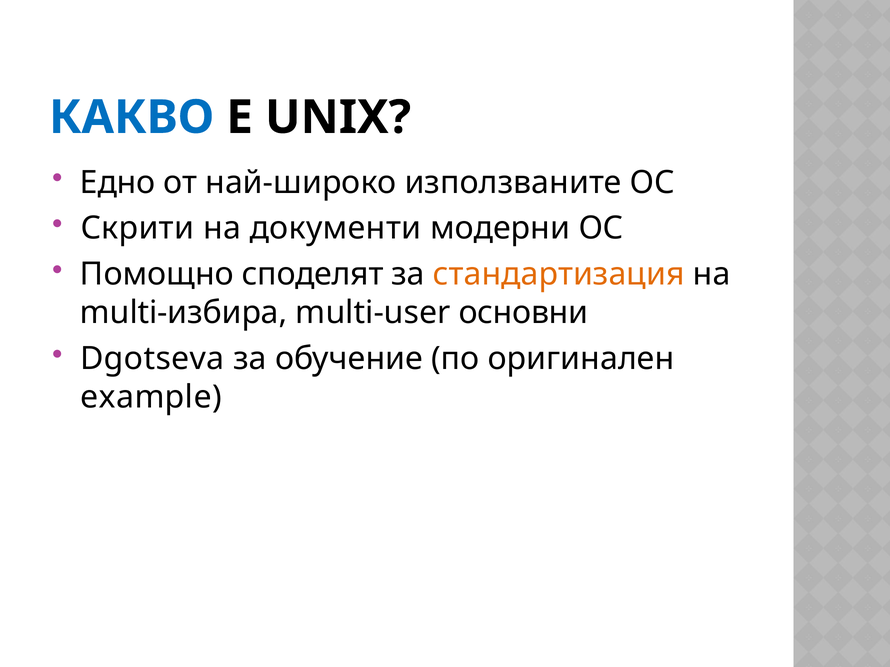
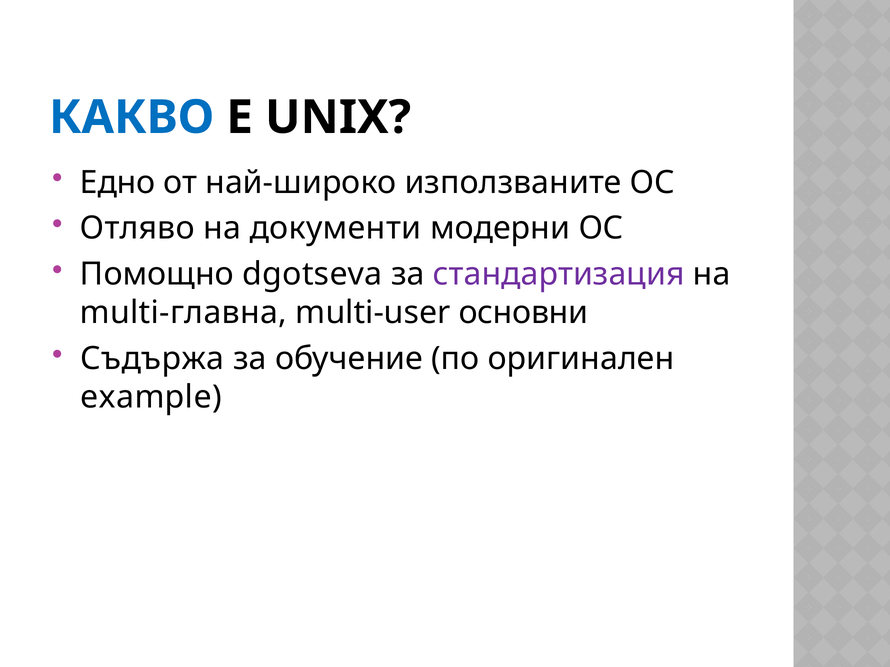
Скрити: Скрити -> Отляво
споделят: споделят -> dgotseva
стандартизация colour: orange -> purple
multi-избира: multi-избира -> multi-главна
Dgotseva: Dgotseva -> Съдържа
